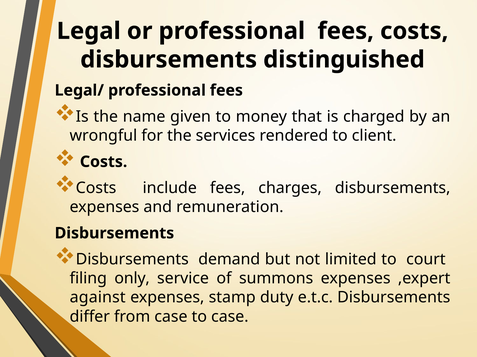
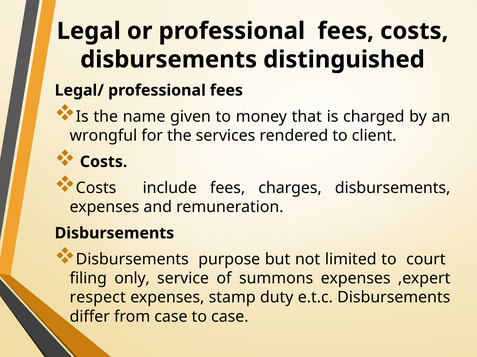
demand: demand -> purpose
against: against -> respect
